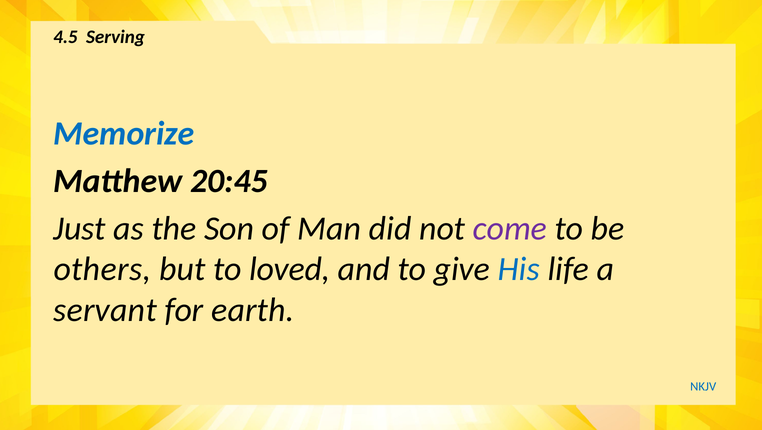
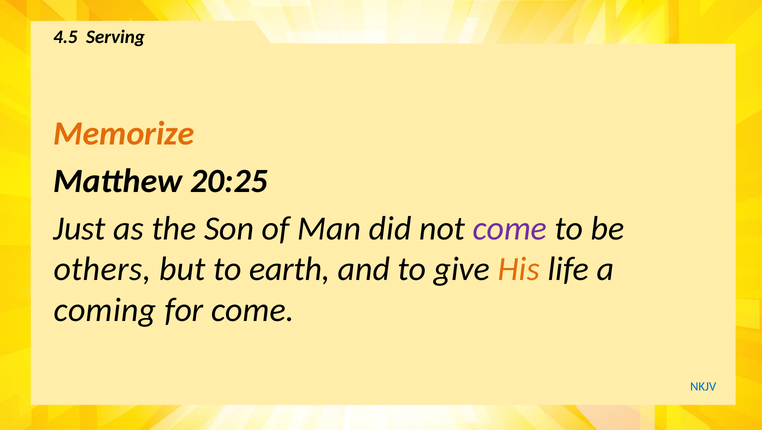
Memorize colour: blue -> orange
20:45: 20:45 -> 20:25
loved: loved -> earth
His colour: blue -> orange
servant: servant -> coming
for earth: earth -> come
